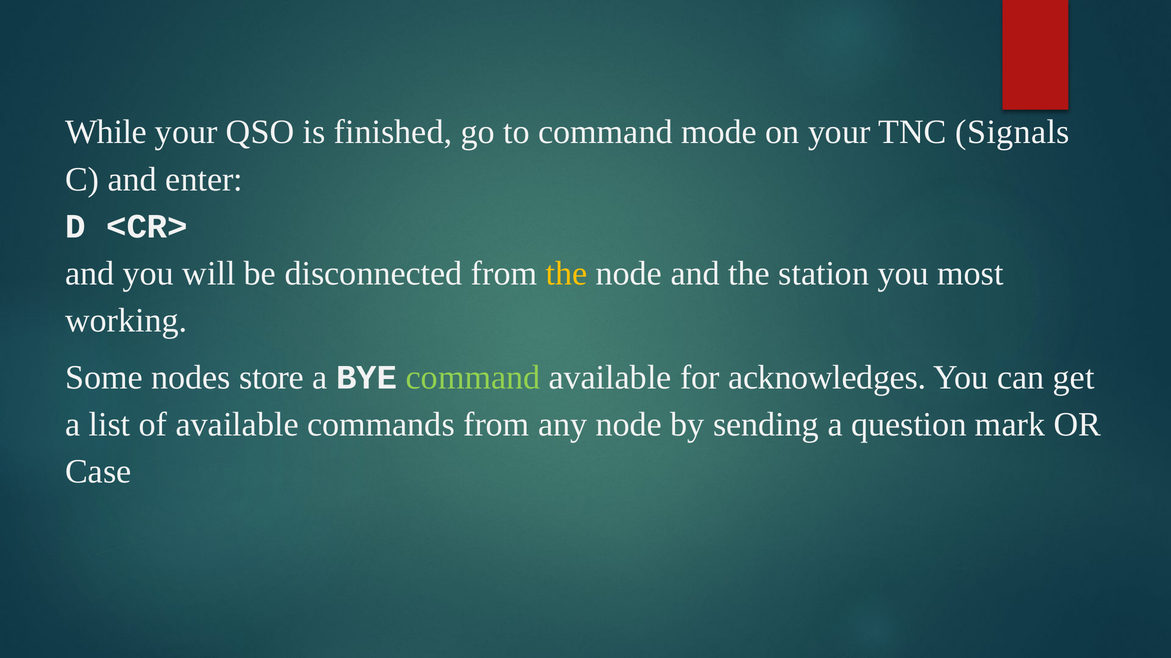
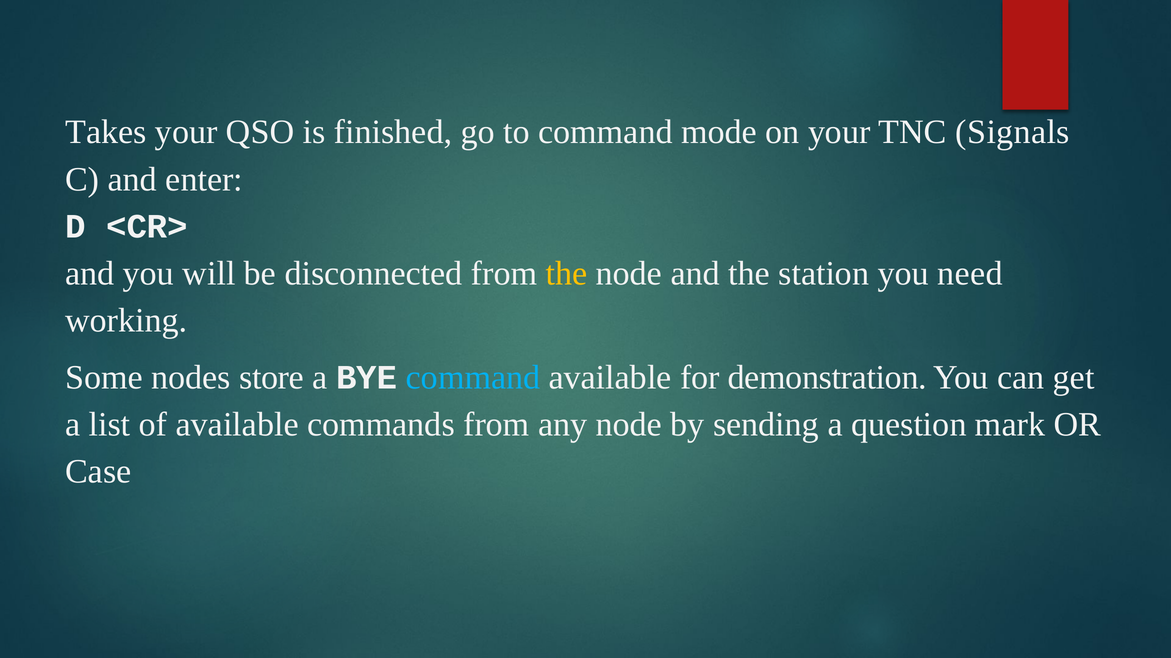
While: While -> Takes
most: most -> need
command at (473, 378) colour: light green -> light blue
acknowledges: acknowledges -> demonstration
